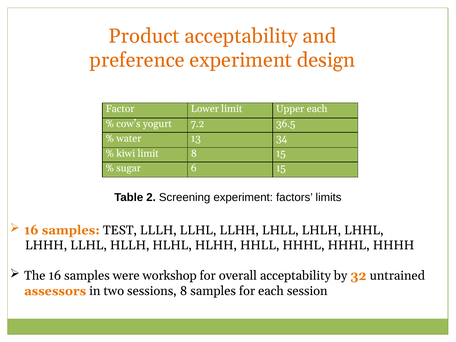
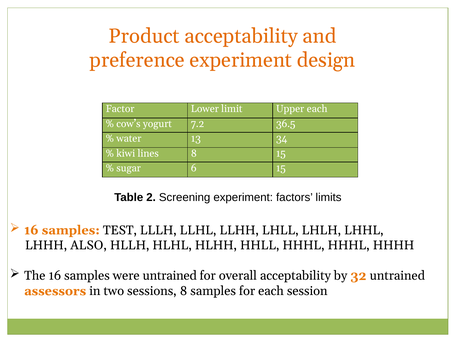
kiwi limit: limit -> lines
LHHH LLHL: LLHL -> ALSO
were workshop: workshop -> untrained
